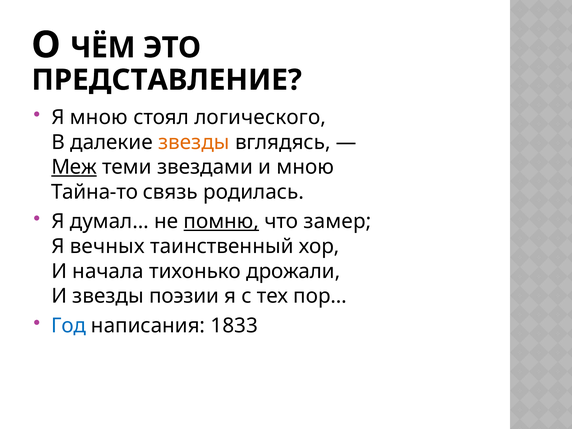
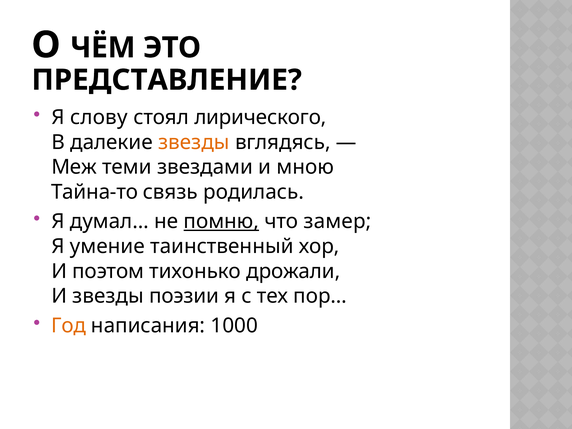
Я мною: мною -> слову
логического: логического -> лирического
Меж underline: present -> none
вечных: вечных -> умение
начала: начала -> поэтом
Год colour: blue -> orange
1833: 1833 -> 1000
